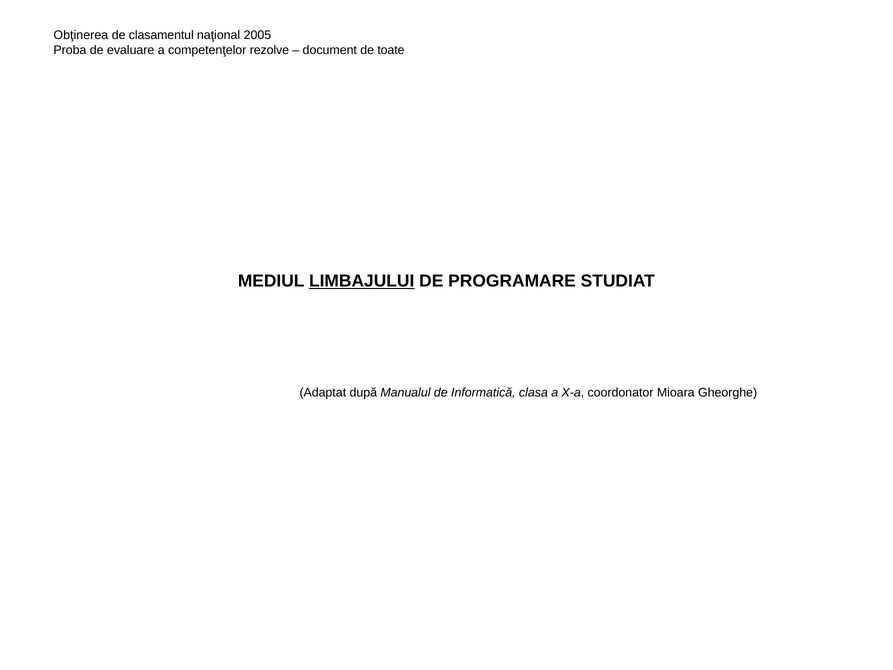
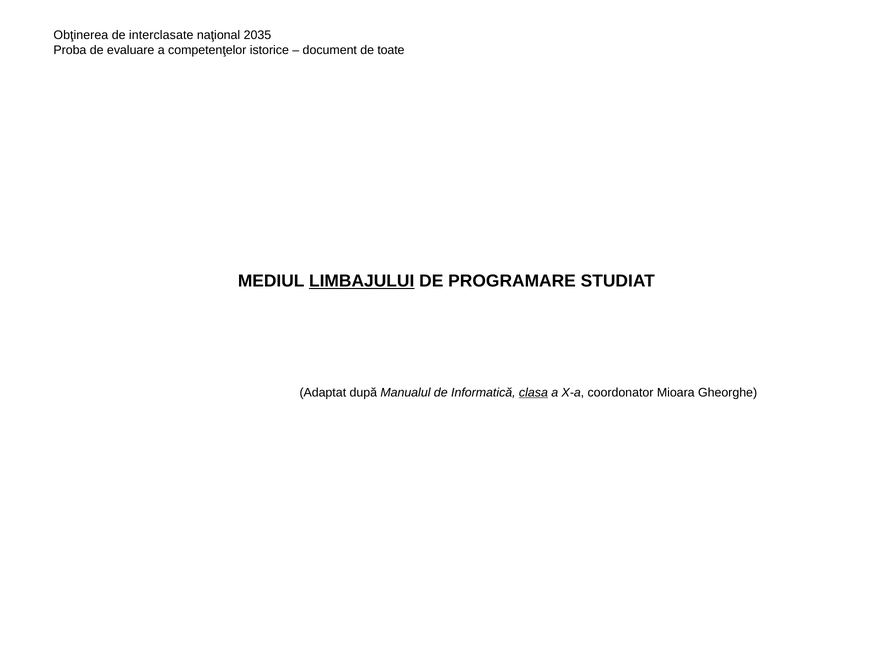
clasamentul: clasamentul -> interclasate
2005: 2005 -> 2035
rezolve: rezolve -> istorice
clasa underline: none -> present
